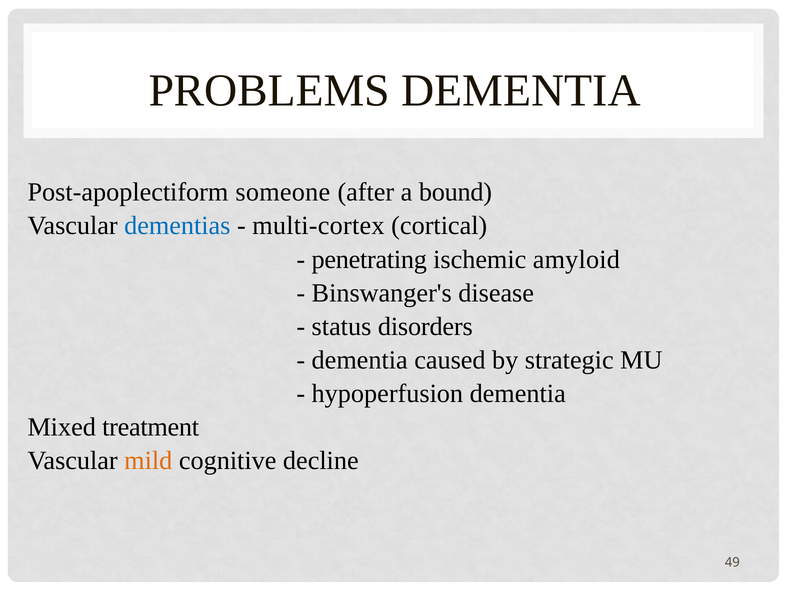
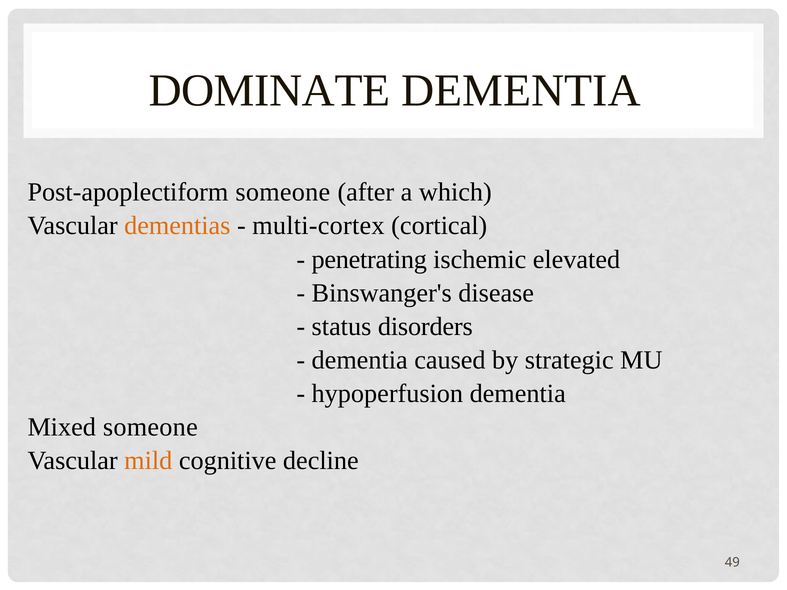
PROBLEMS: PROBLEMS -> DOMINATE
bound: bound -> which
dementias colour: blue -> orange
amyloid: amyloid -> elevated
Mixed treatment: treatment -> someone
